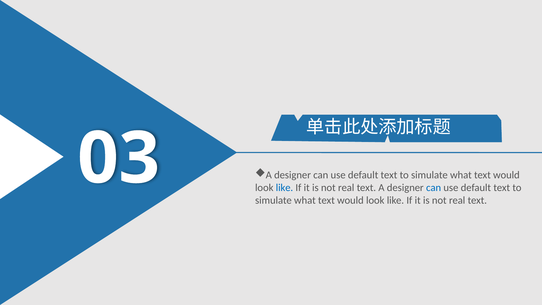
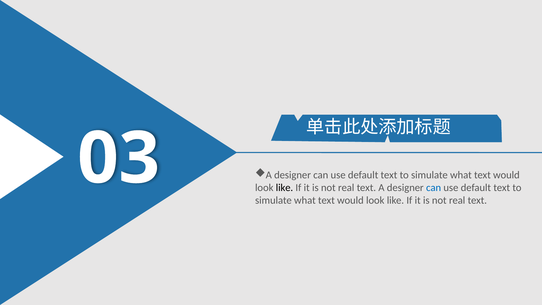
like at (284, 188) colour: blue -> black
